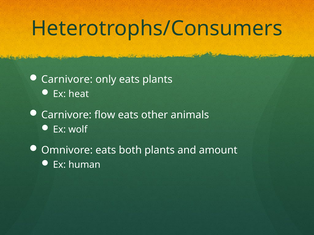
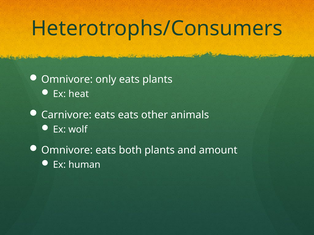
Carnivore at (67, 80): Carnivore -> Omnivore
Carnivore flow: flow -> eats
